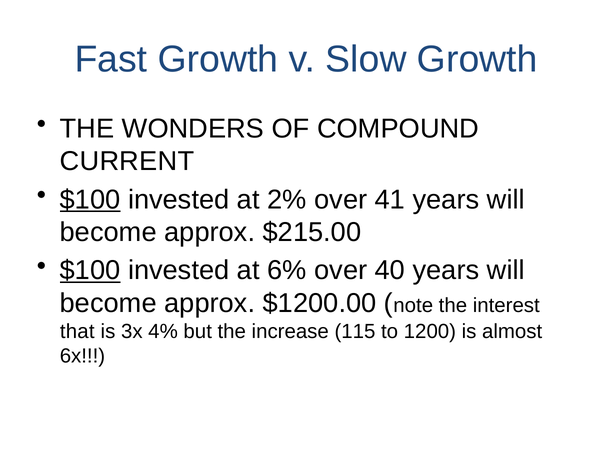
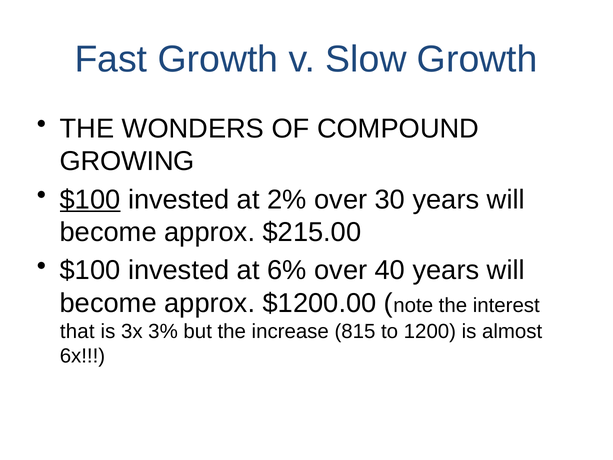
CURRENT: CURRENT -> GROWING
41: 41 -> 30
$100 at (90, 270) underline: present -> none
4%: 4% -> 3%
115: 115 -> 815
